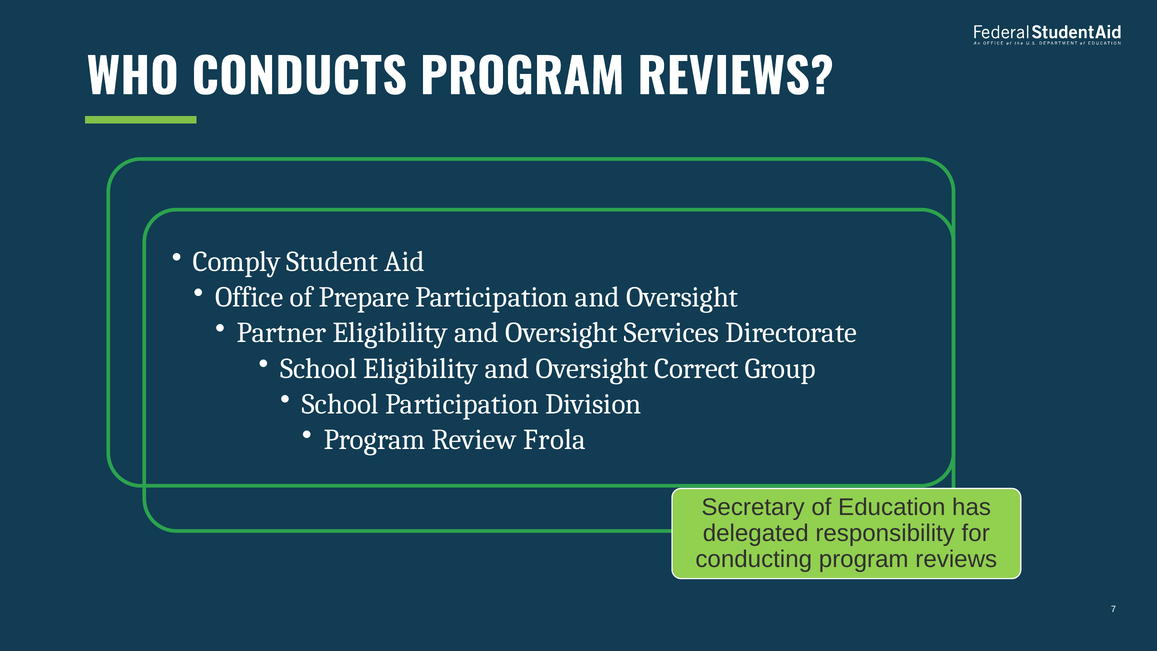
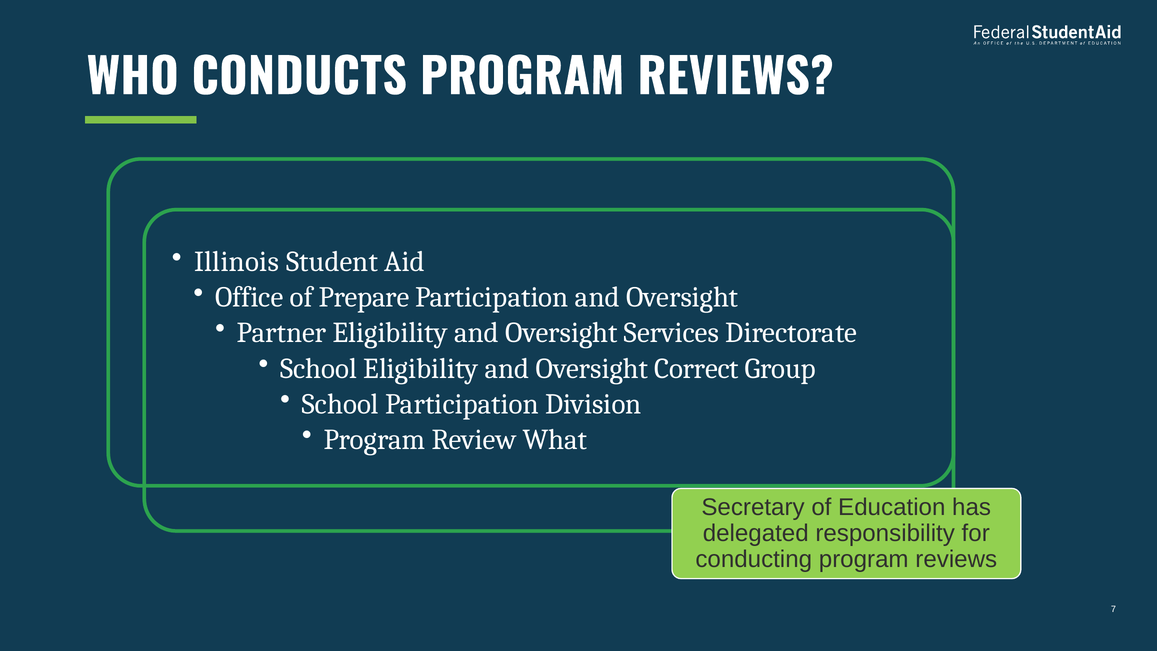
Comply: Comply -> Illinois
Frola: Frola -> What
